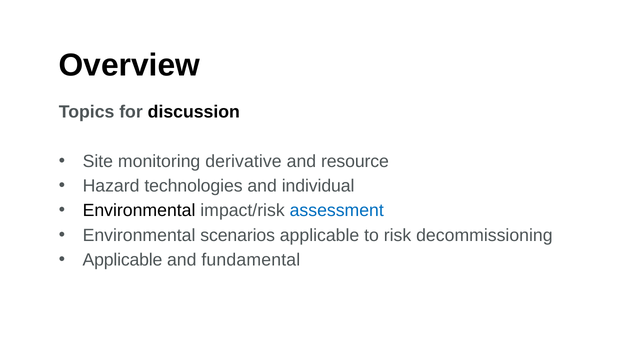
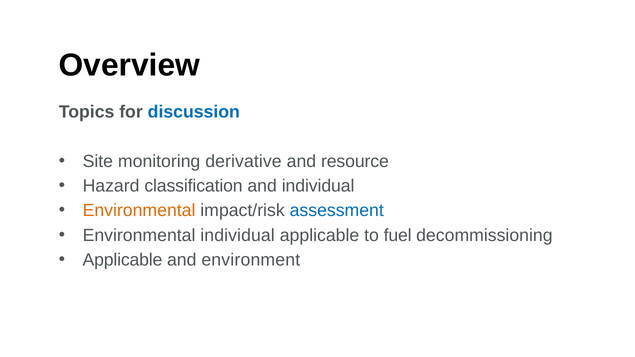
discussion colour: black -> blue
technologies: technologies -> classification
Environmental at (139, 211) colour: black -> orange
Environmental scenarios: scenarios -> individual
risk: risk -> fuel
fundamental: fundamental -> environment
